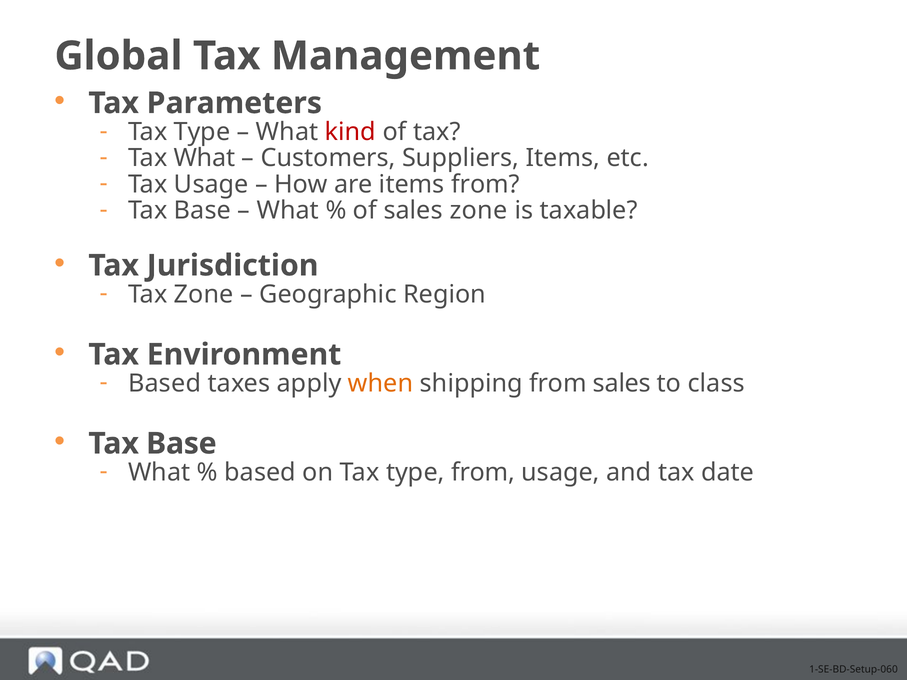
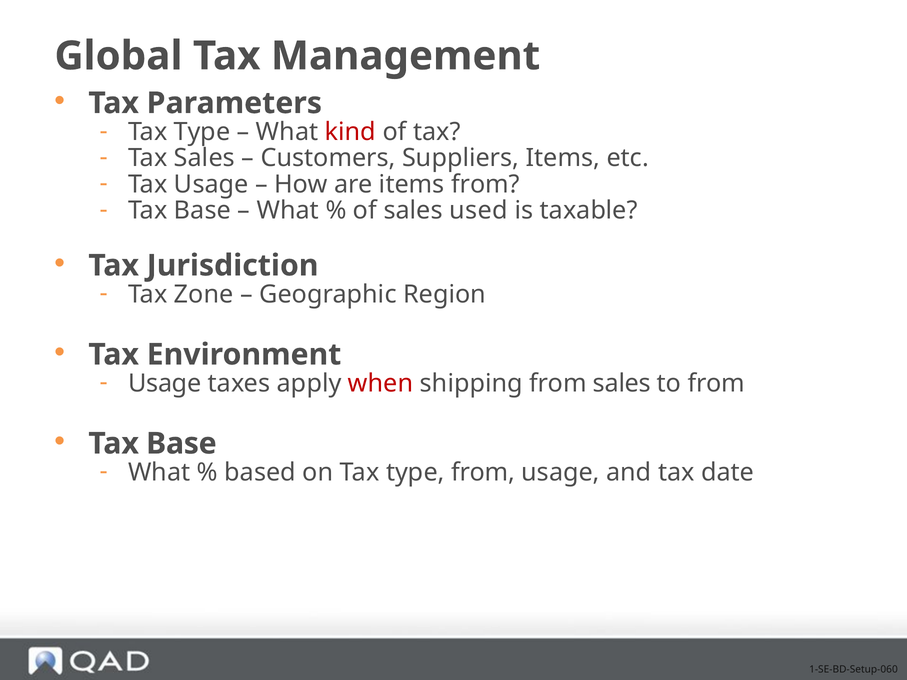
Tax What: What -> Sales
sales zone: zone -> used
Based at (165, 383): Based -> Usage
when colour: orange -> red
to class: class -> from
